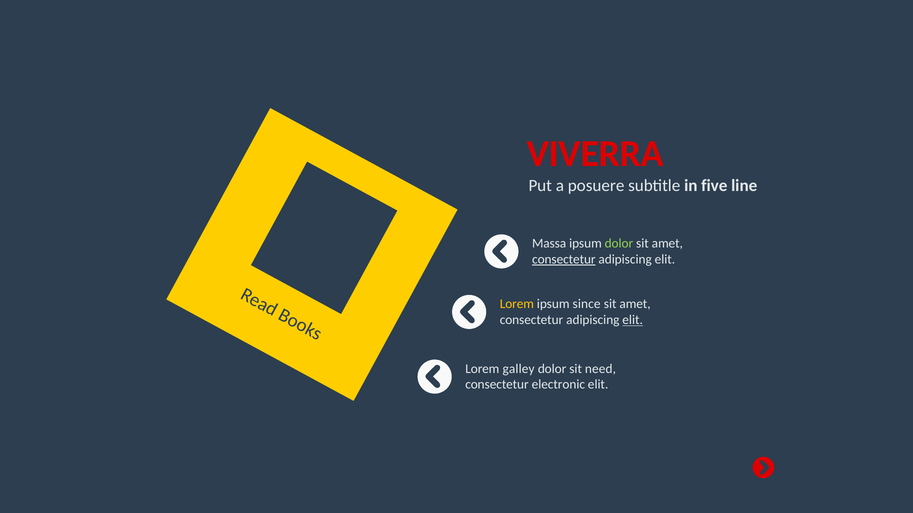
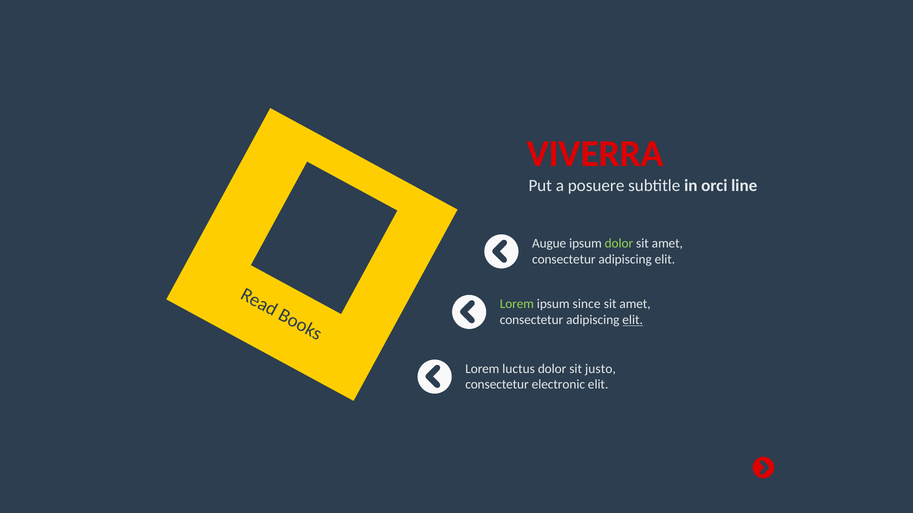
five: five -> orci
Massa: Massa -> Augue
consectetur at (564, 260) underline: present -> none
Lorem at (517, 304) colour: yellow -> light green
galley: galley -> luctus
need: need -> justo
